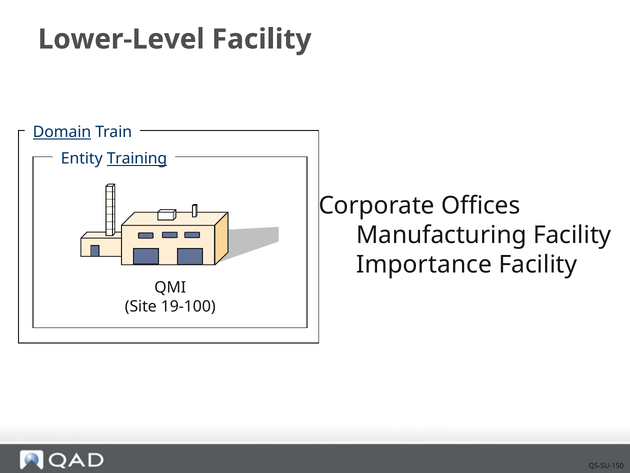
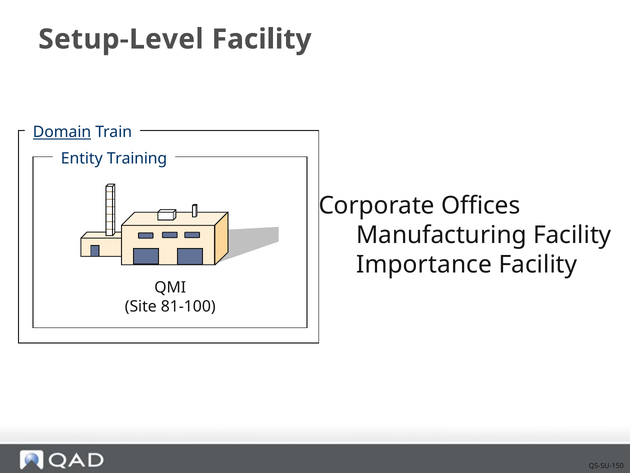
Lower-Level: Lower-Level -> Setup-Level
Training underline: present -> none
19-100: 19-100 -> 81-100
